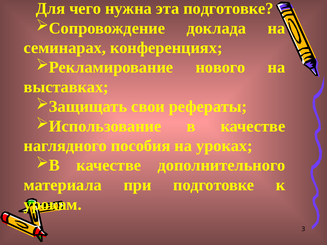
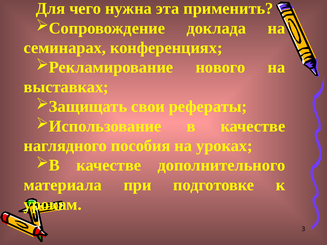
эта подготовке: подготовке -> применить
